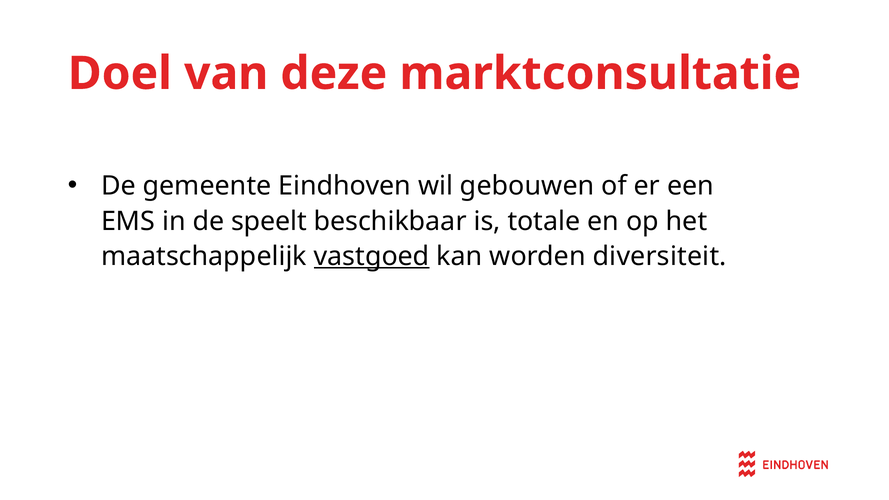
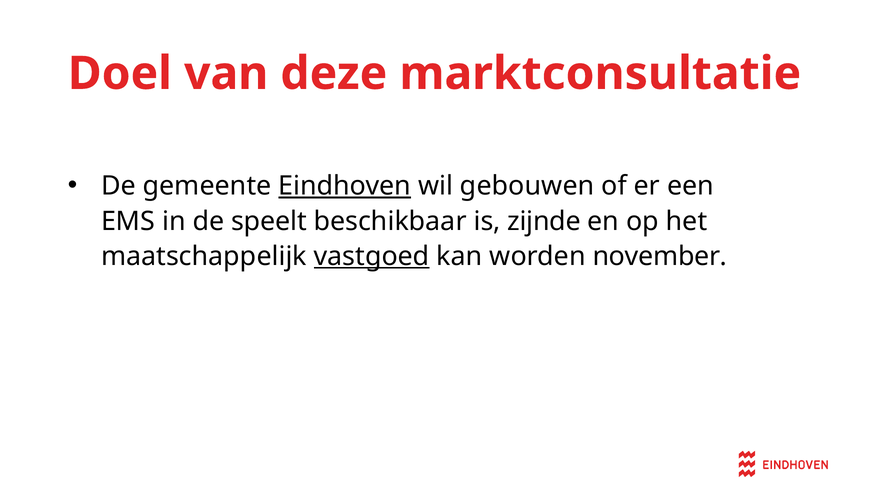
Eindhoven underline: none -> present
totale: totale -> zijnde
diversiteit: diversiteit -> november
